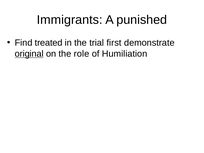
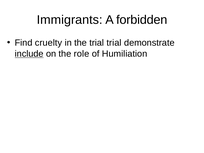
punished: punished -> forbidden
treated: treated -> cruelty
trial first: first -> trial
original: original -> include
